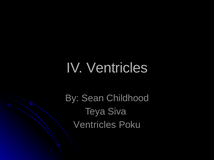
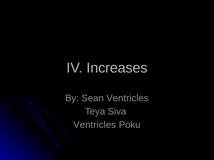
IV Ventricles: Ventricles -> Increases
Sean Childhood: Childhood -> Ventricles
